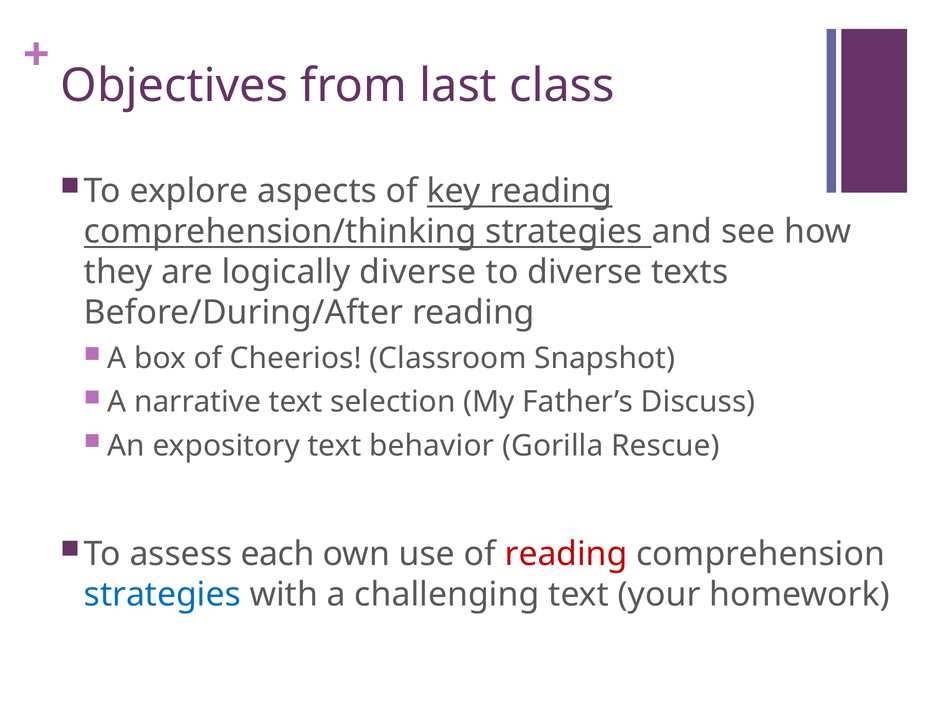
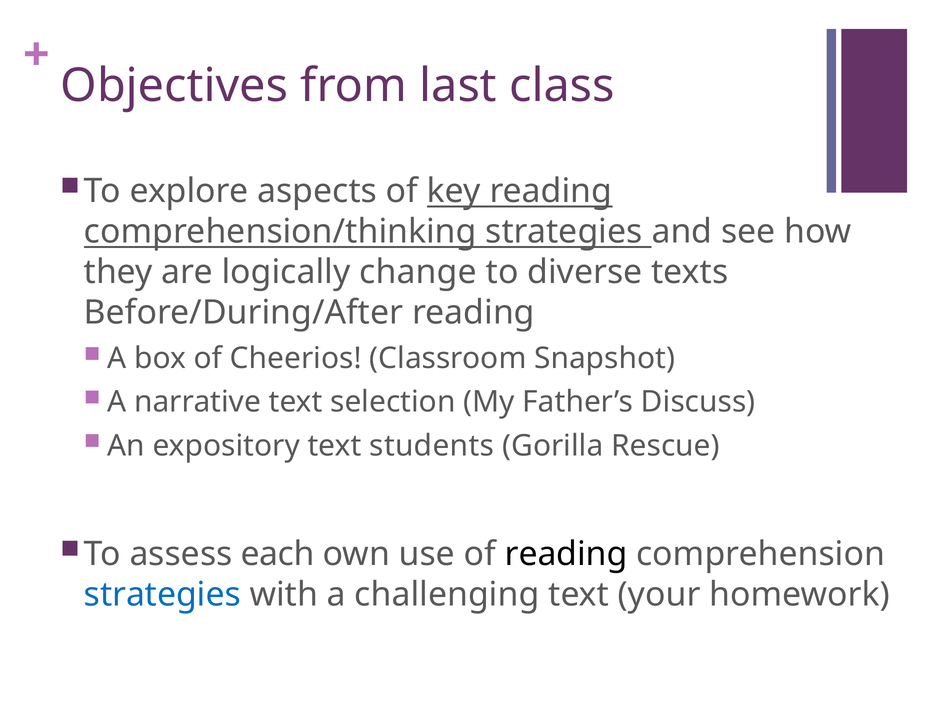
logically diverse: diverse -> change
behavior: behavior -> students
reading at (566, 555) colour: red -> black
